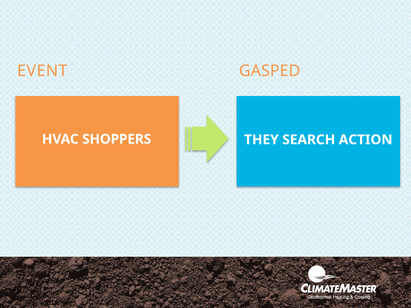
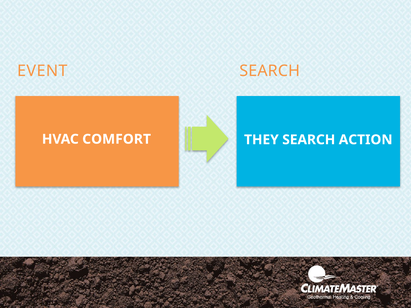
EVENT GASPED: GASPED -> SEARCH
SHOPPERS: SHOPPERS -> COMFORT
